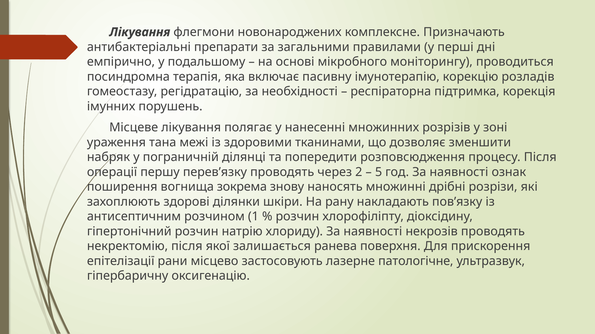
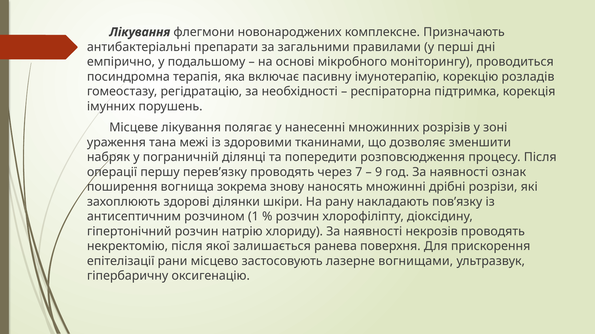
2: 2 -> 7
5: 5 -> 9
патологічне: патологічне -> вогнищами
